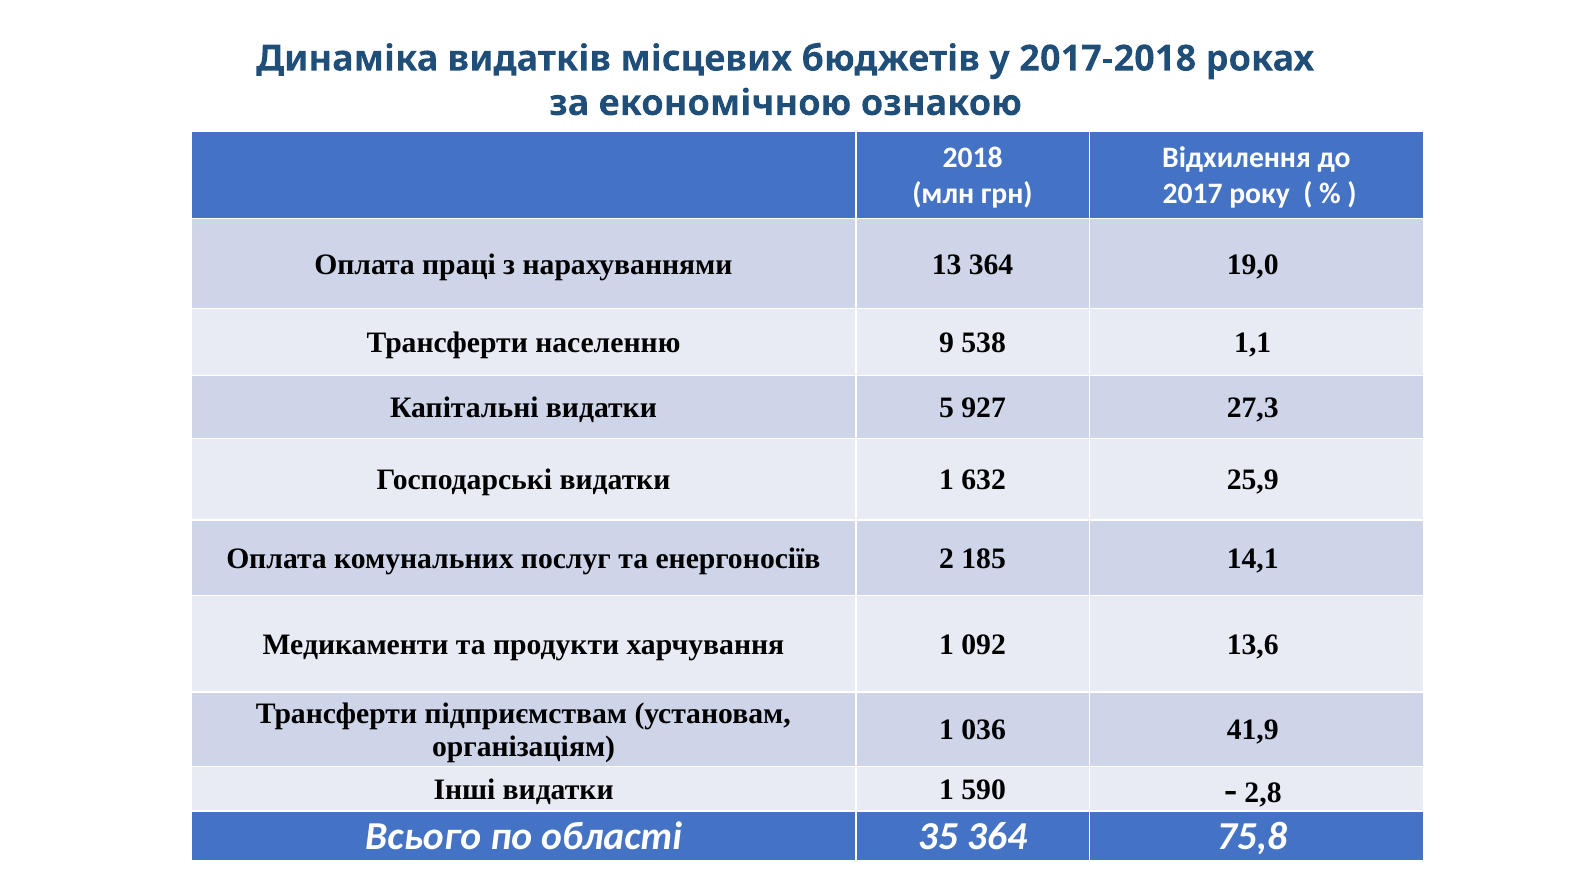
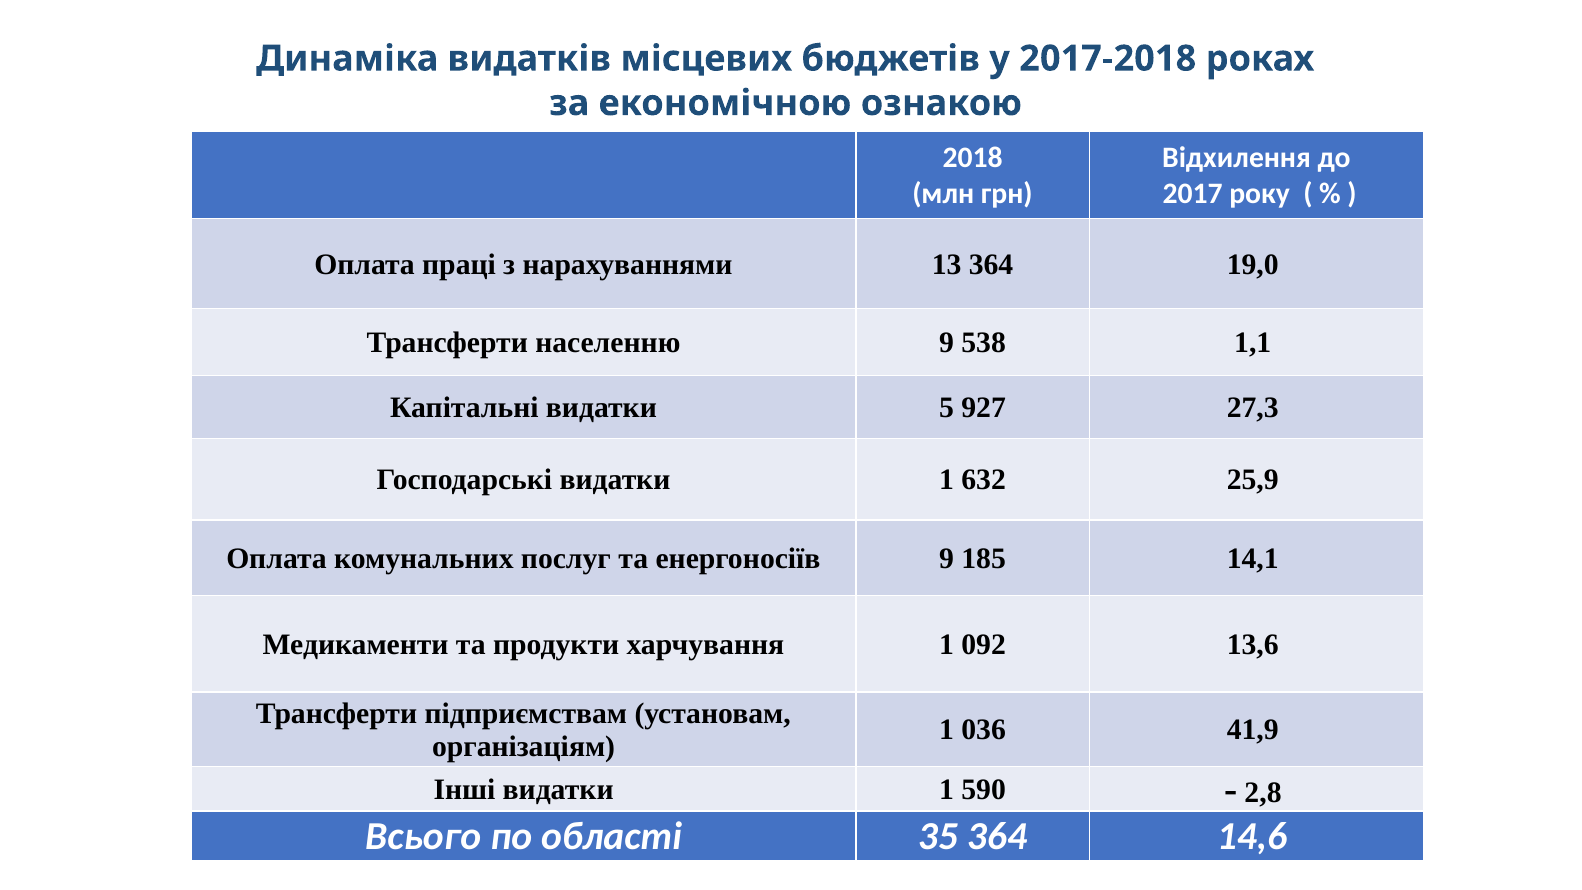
енергоносіїв 2: 2 -> 9
75,8: 75,8 -> 14,6
